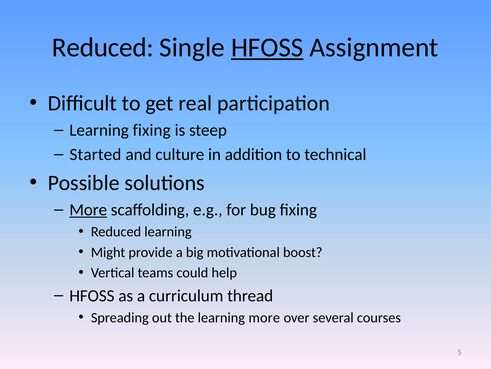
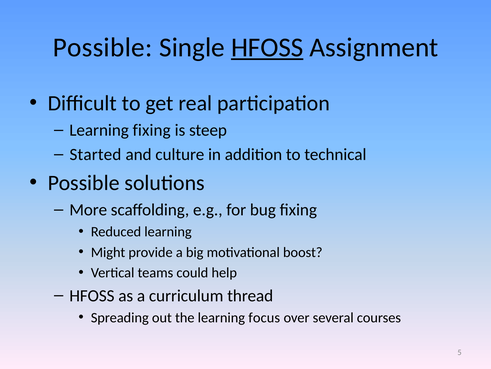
Reduced at (103, 47): Reduced -> Possible
More at (88, 209) underline: present -> none
learning more: more -> focus
